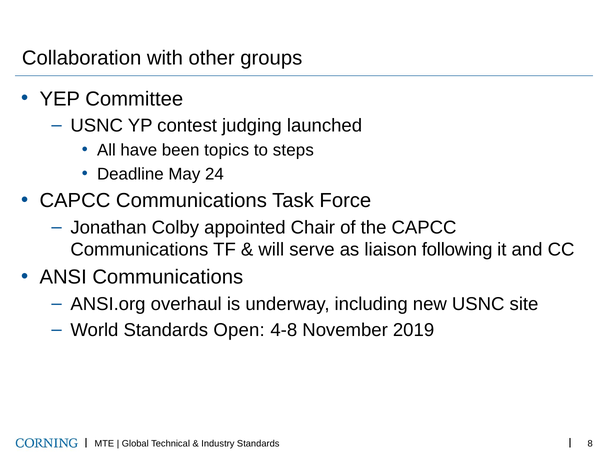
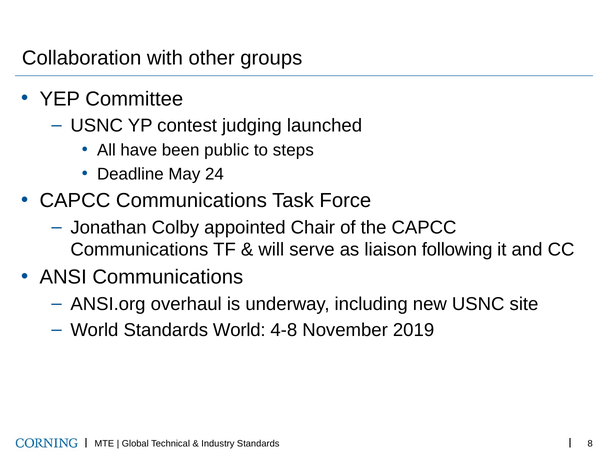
topics: topics -> public
Standards Open: Open -> World
